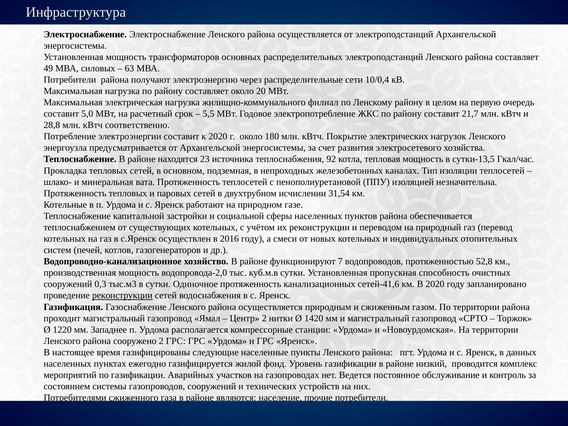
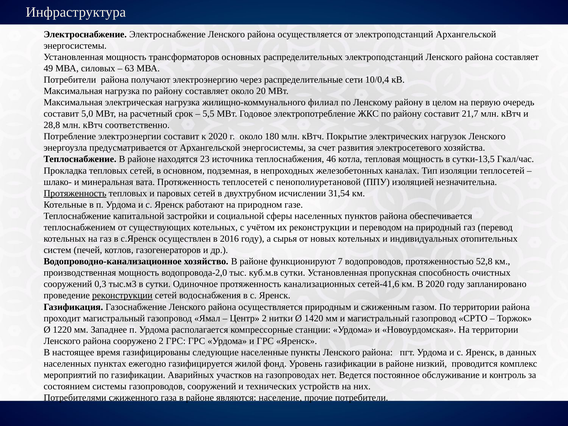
92: 92 -> 46
Протяженность at (75, 193) underline: none -> present
смеси: смеси -> сырья
